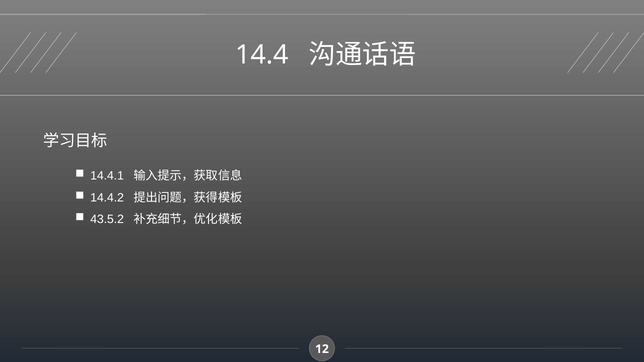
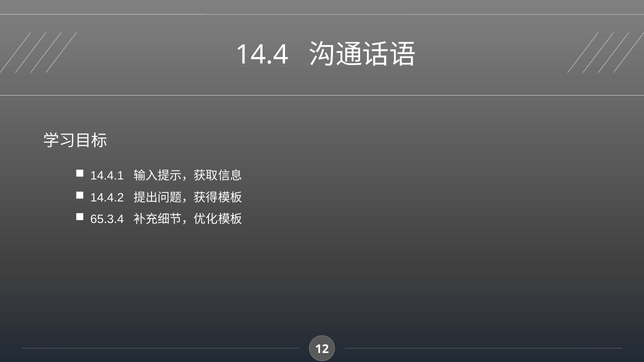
43.5.2: 43.5.2 -> 65.3.4
